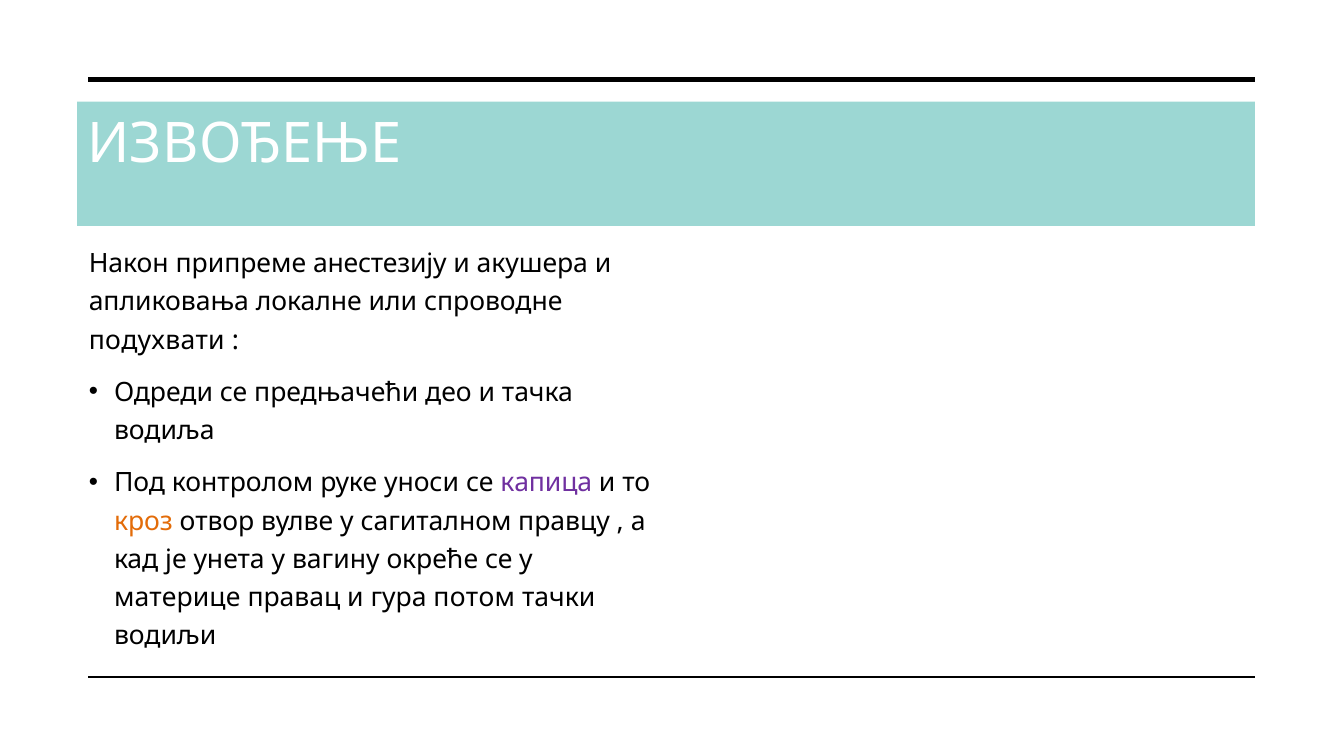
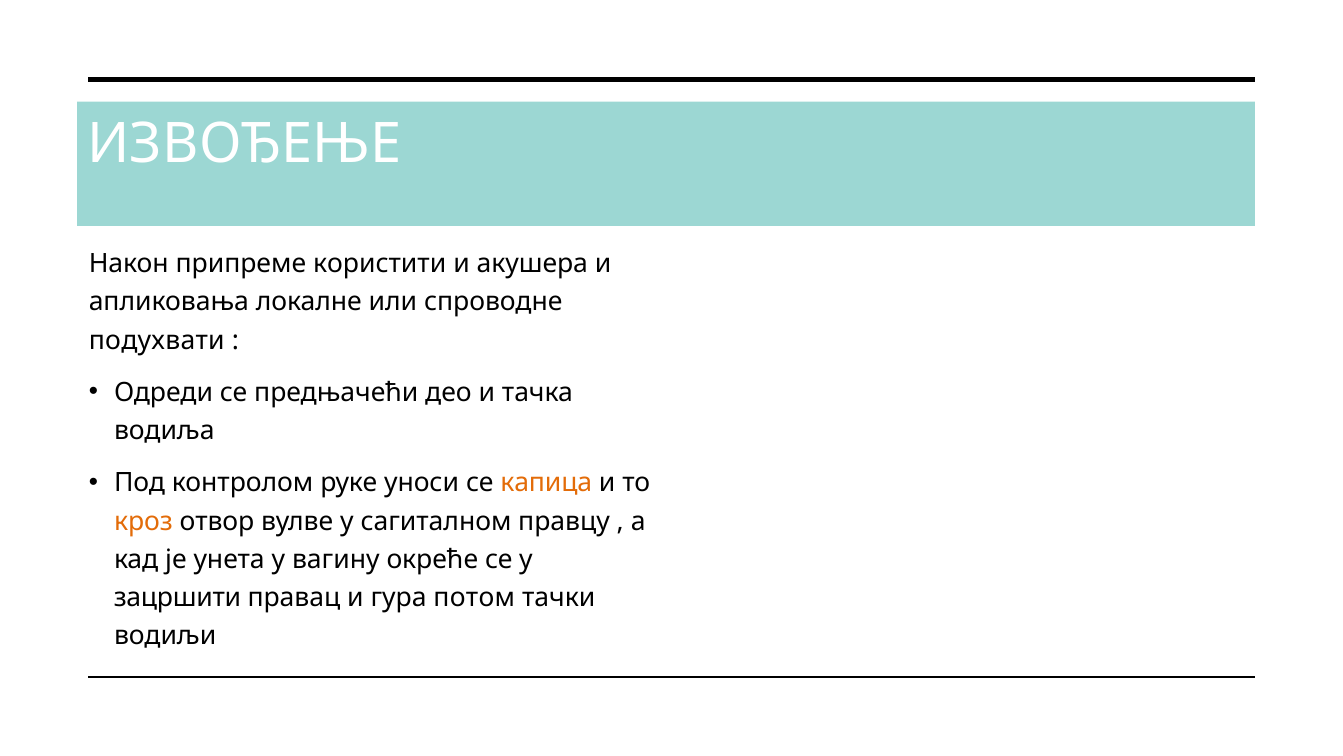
анестезију: анестезију -> користити
капица colour: purple -> orange
материце: материце -> зацршити
